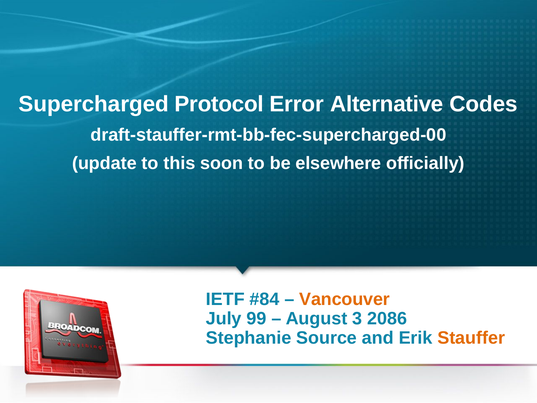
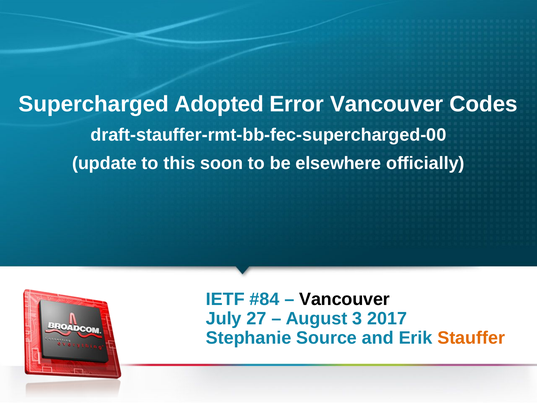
Protocol: Protocol -> Adopted
Error Alternative: Alternative -> Vancouver
Vancouver at (345, 299) colour: orange -> black
99: 99 -> 27
2086: 2086 -> 2017
